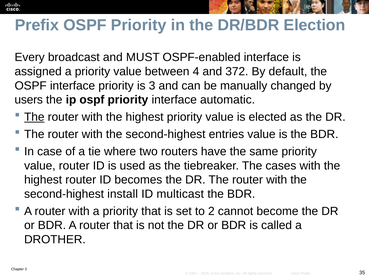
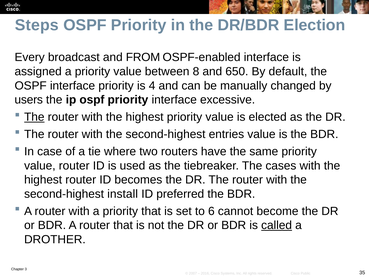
Prefix: Prefix -> Steps
MUST: MUST -> FROM
4: 4 -> 8
372: 372 -> 650
is 3: 3 -> 4
automatic: automatic -> excessive
multicast: multicast -> preferred
2: 2 -> 6
called underline: none -> present
